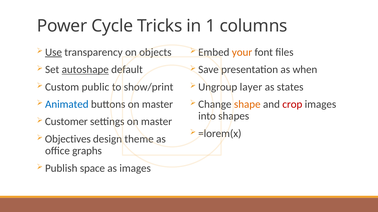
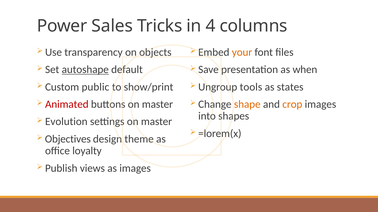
Cycle: Cycle -> Sales
1: 1 -> 4
Use underline: present -> none
layer: layer -> tools
Animated colour: blue -> red
crop colour: red -> orange
Customer: Customer -> Evolution
graphs: graphs -> loyalty
space: space -> views
